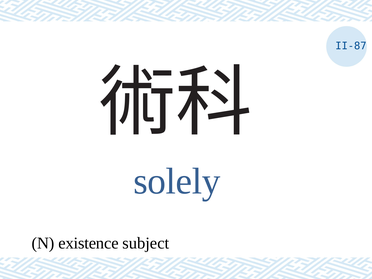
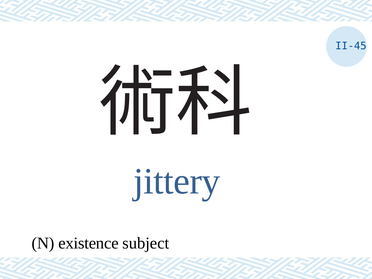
II-87: II-87 -> II-45
solely: solely -> jittery
